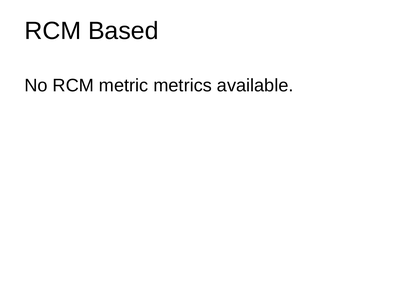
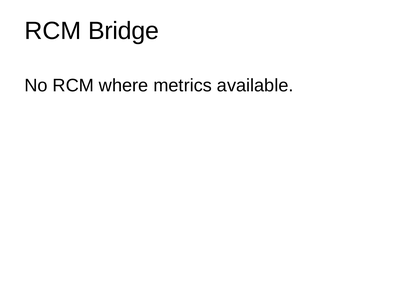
Based: Based -> Bridge
metric: metric -> where
